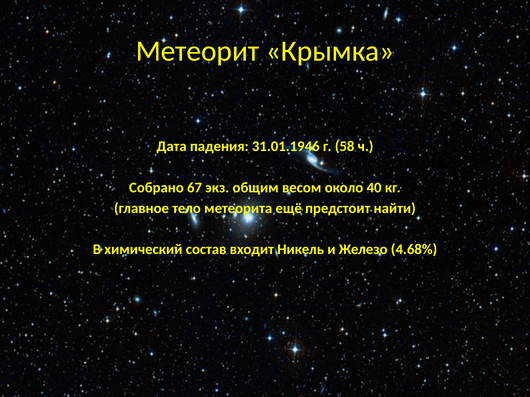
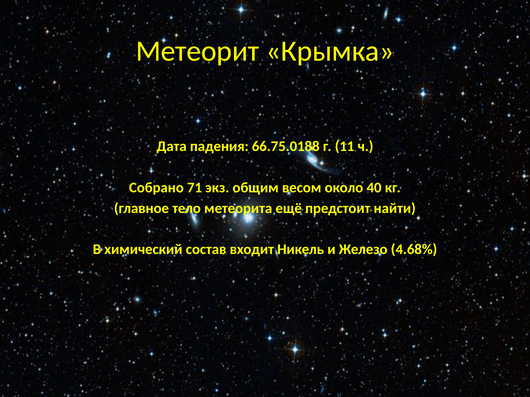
31.01.1946: 31.01.1946 -> 66.75.0188
58: 58 -> 11
67: 67 -> 71
